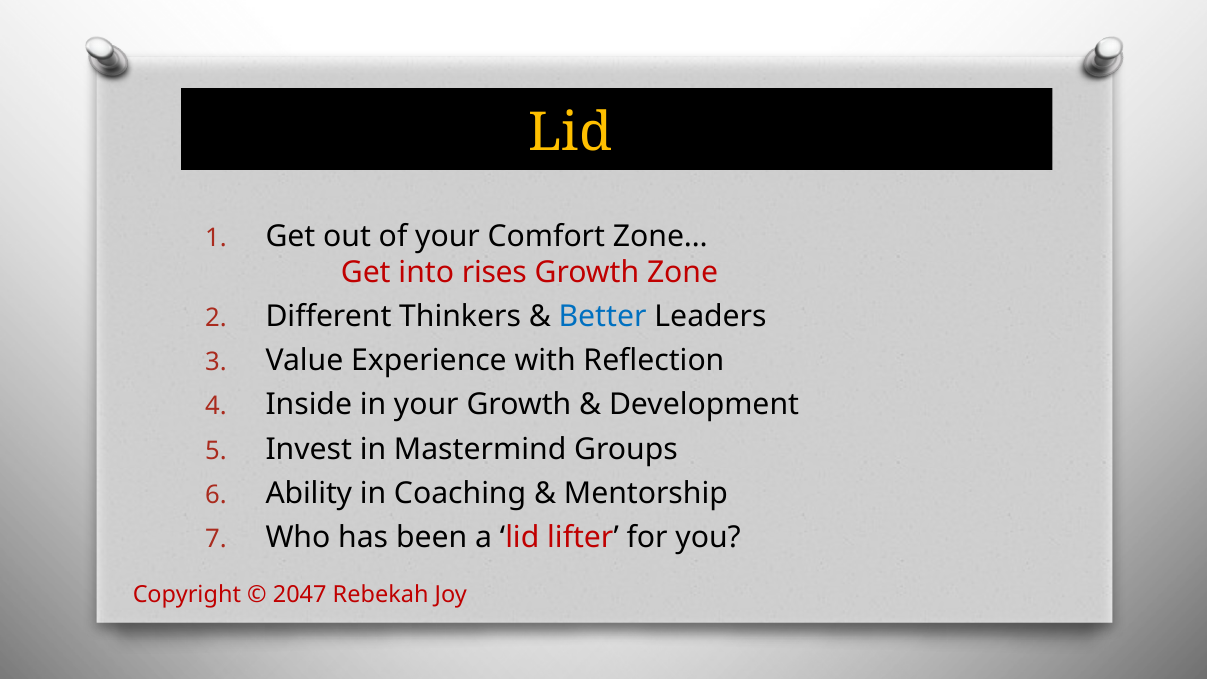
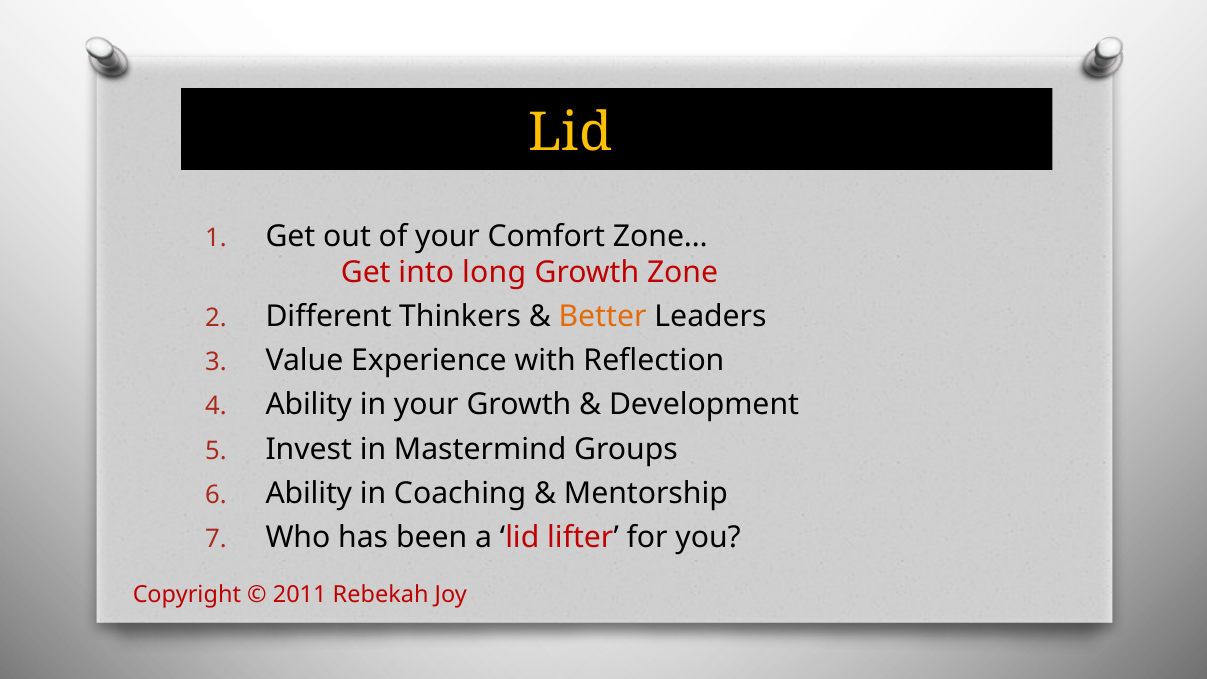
rises: rises -> long
Better colour: blue -> orange
Inside at (309, 405): Inside -> Ability
2047: 2047 -> 2011
